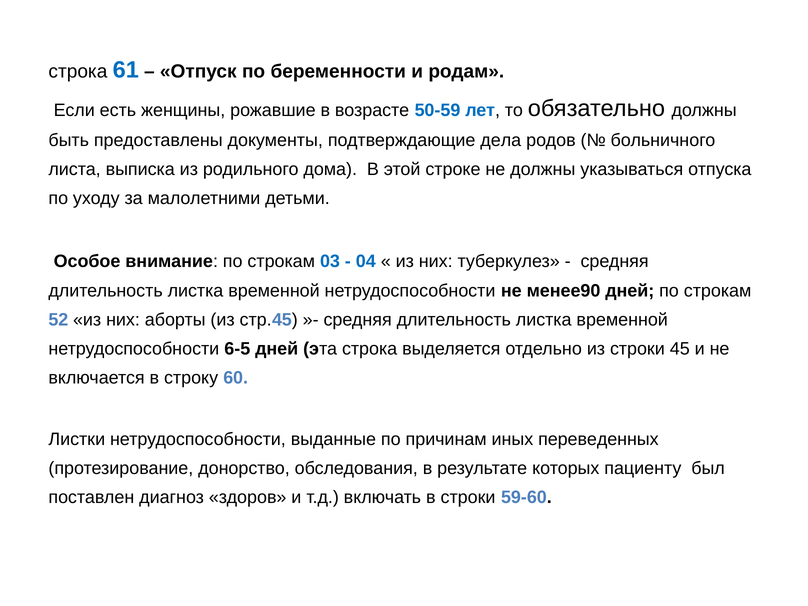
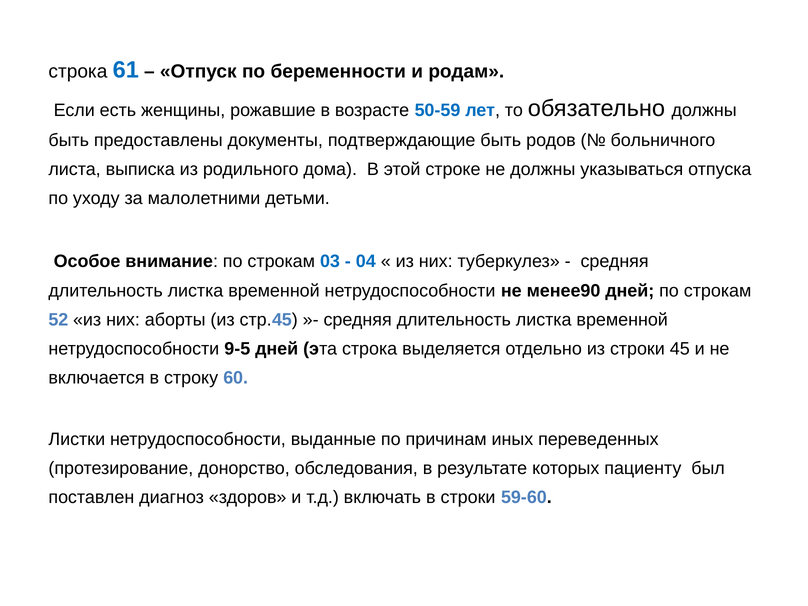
подтверждающие дела: дела -> быть
6-5: 6-5 -> 9-5
